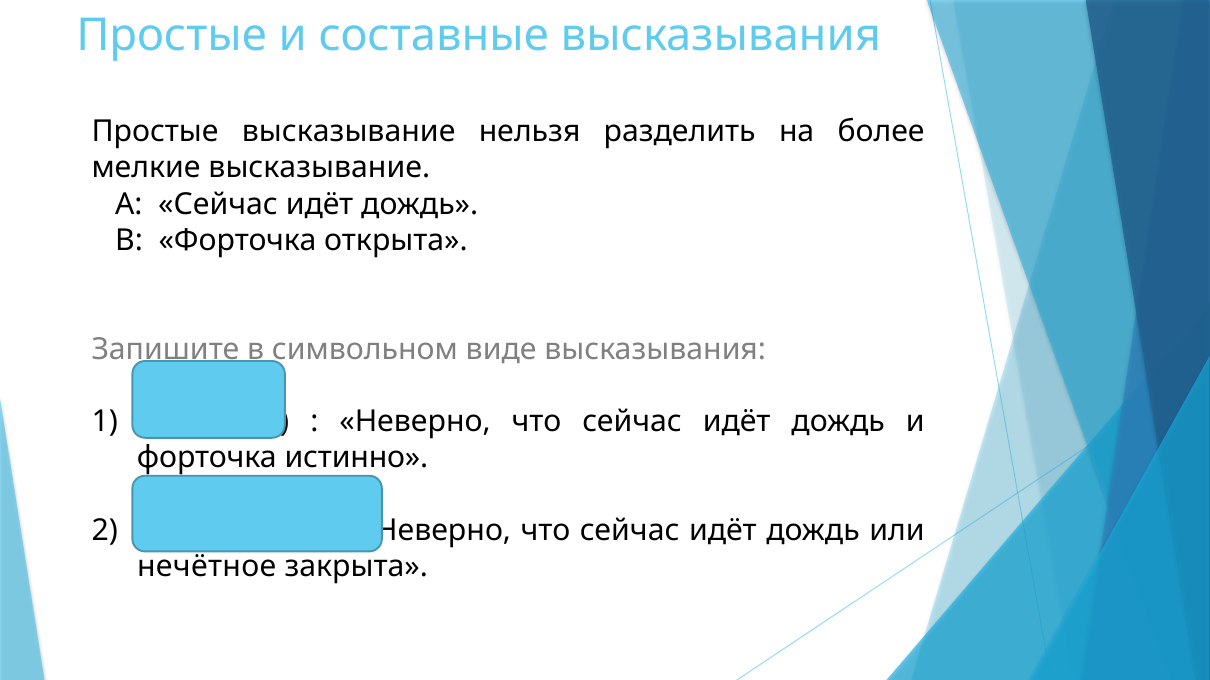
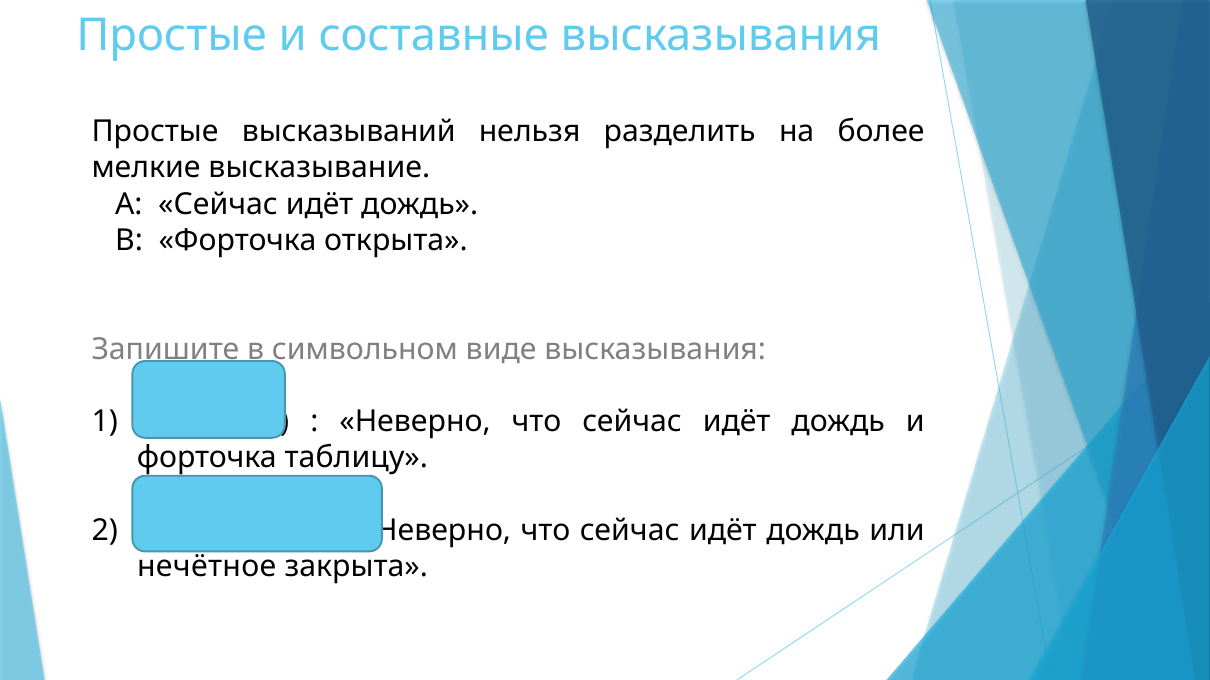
Простые высказывание: высказывание -> высказываний
истинно: истинно -> таблицу
